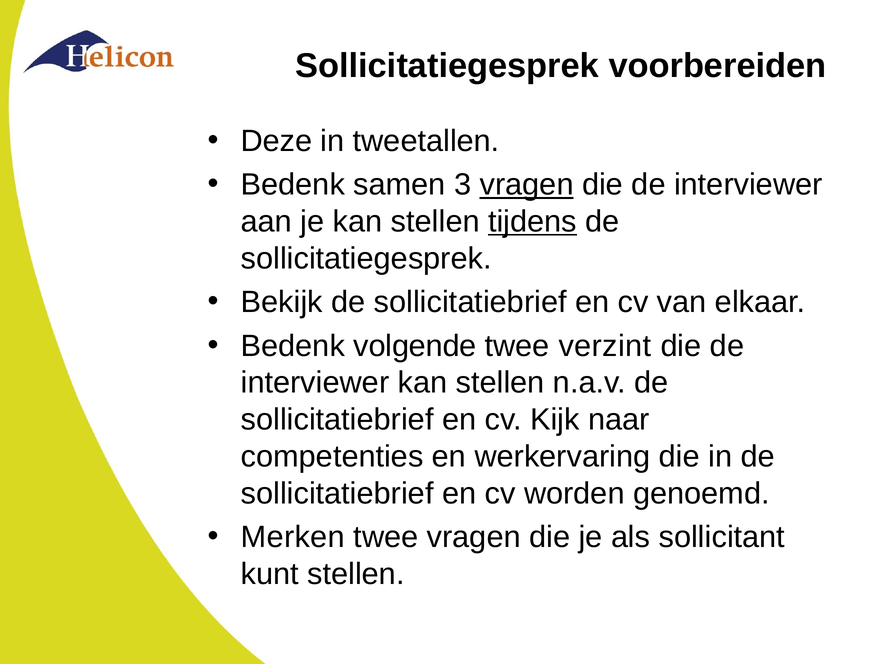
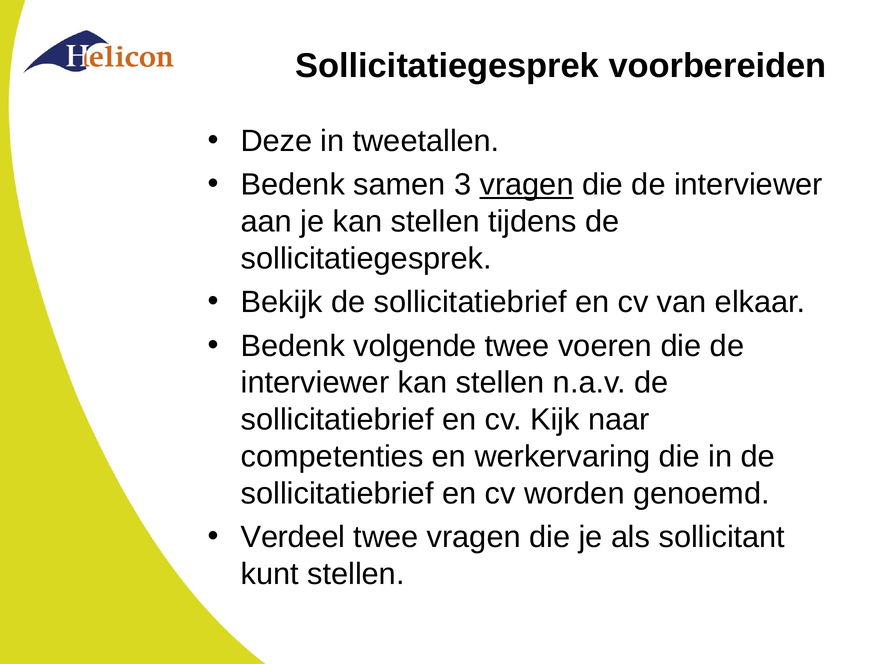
tijdens underline: present -> none
verzint: verzint -> voeren
Merken: Merken -> Verdeel
